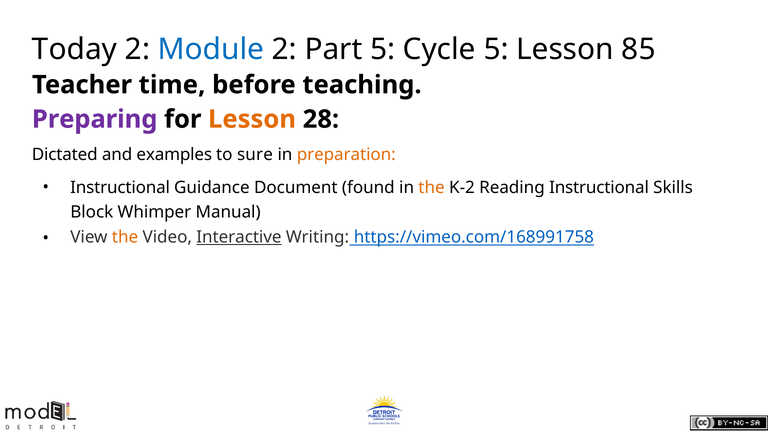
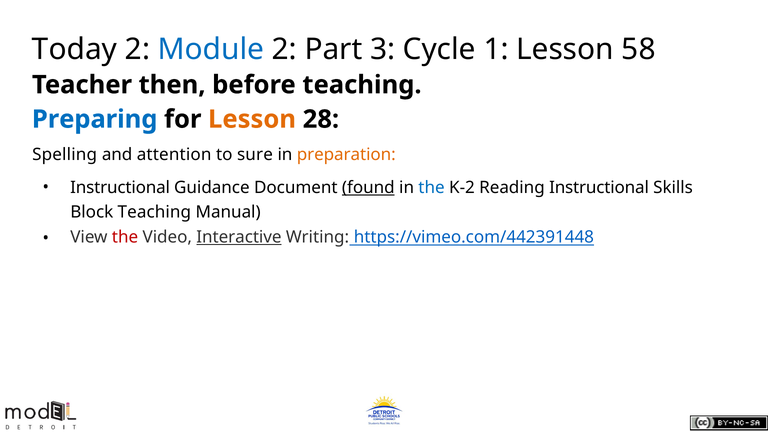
Part 5: 5 -> 3
Cycle 5: 5 -> 1
85: 85 -> 58
time: time -> then
Preparing colour: purple -> blue
Dictated: Dictated -> Spelling
examples: examples -> attention
found underline: none -> present
the at (432, 187) colour: orange -> blue
Block Whimper: Whimper -> Teaching
the at (125, 237) colour: orange -> red
https://vimeo.com/168991758: https://vimeo.com/168991758 -> https://vimeo.com/442391448
